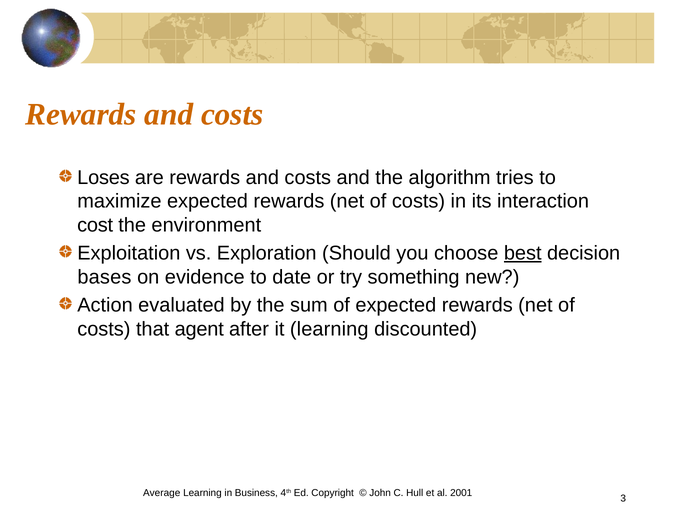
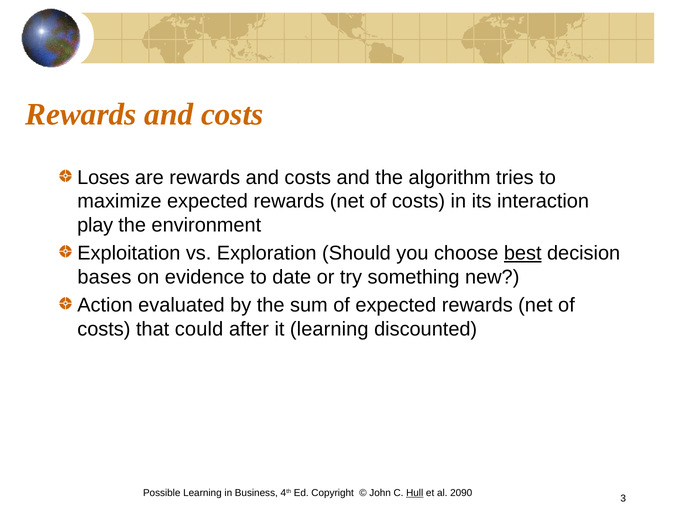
cost: cost -> play
agent: agent -> could
Average: Average -> Possible
Hull underline: none -> present
2001: 2001 -> 2090
